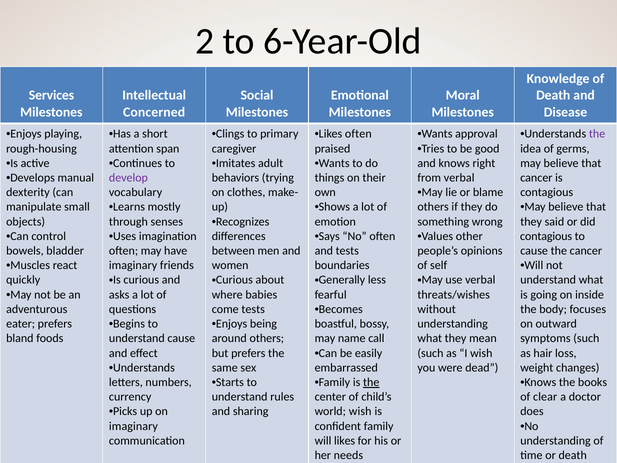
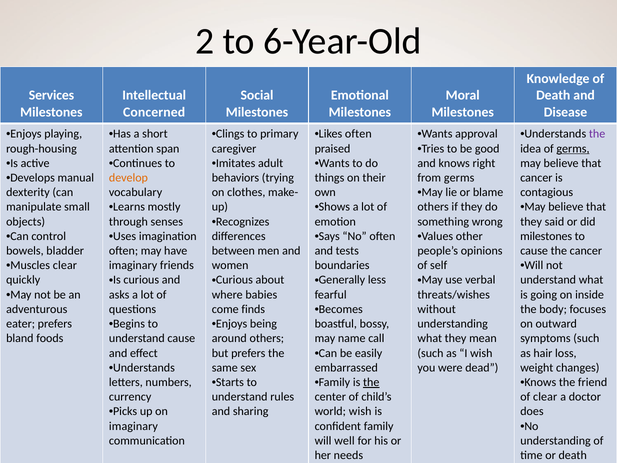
germs at (573, 148) underline: none -> present
develop colour: purple -> orange
from verbal: verbal -> germs
contagious at (546, 236): contagious -> milestones
Muscles react: react -> clear
come tests: tests -> finds
books: books -> friend
will likes: likes -> well
